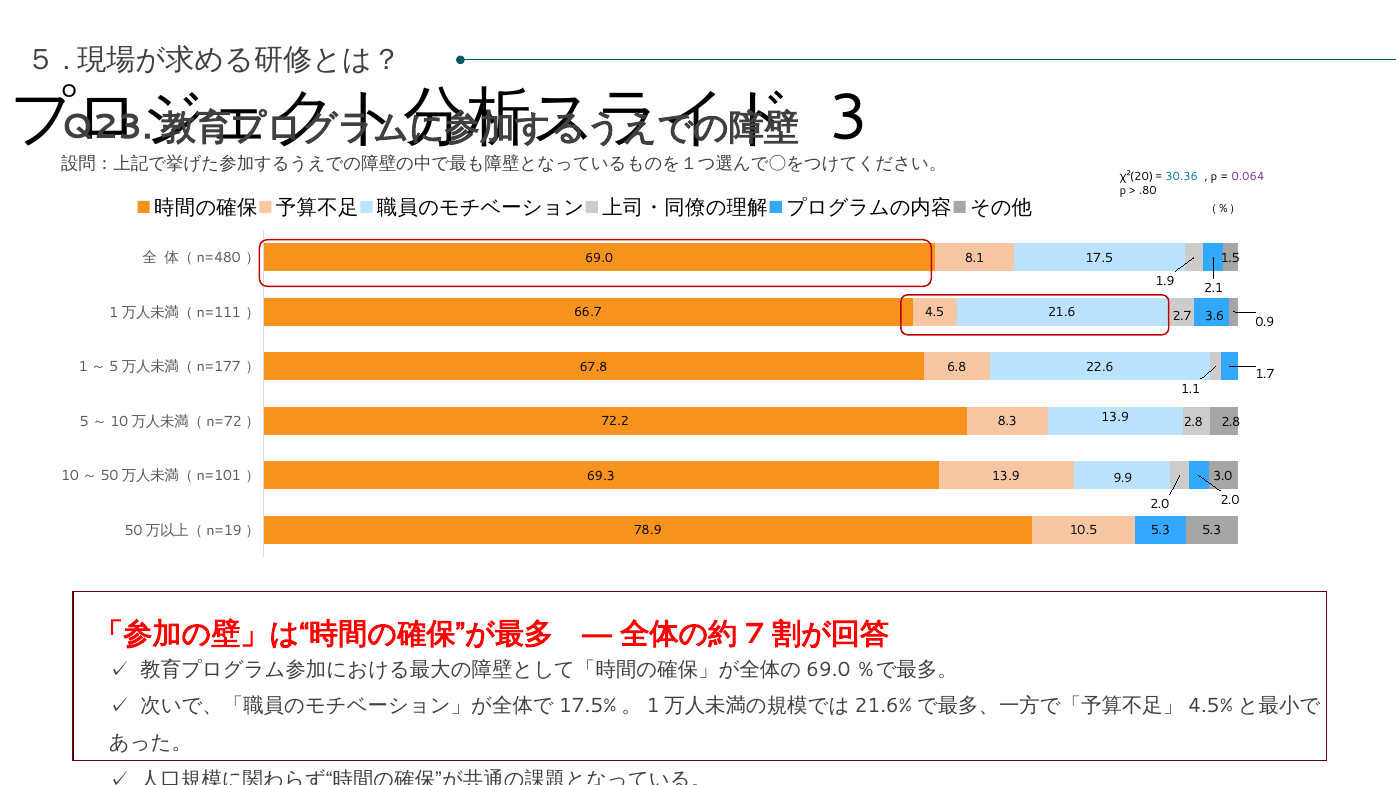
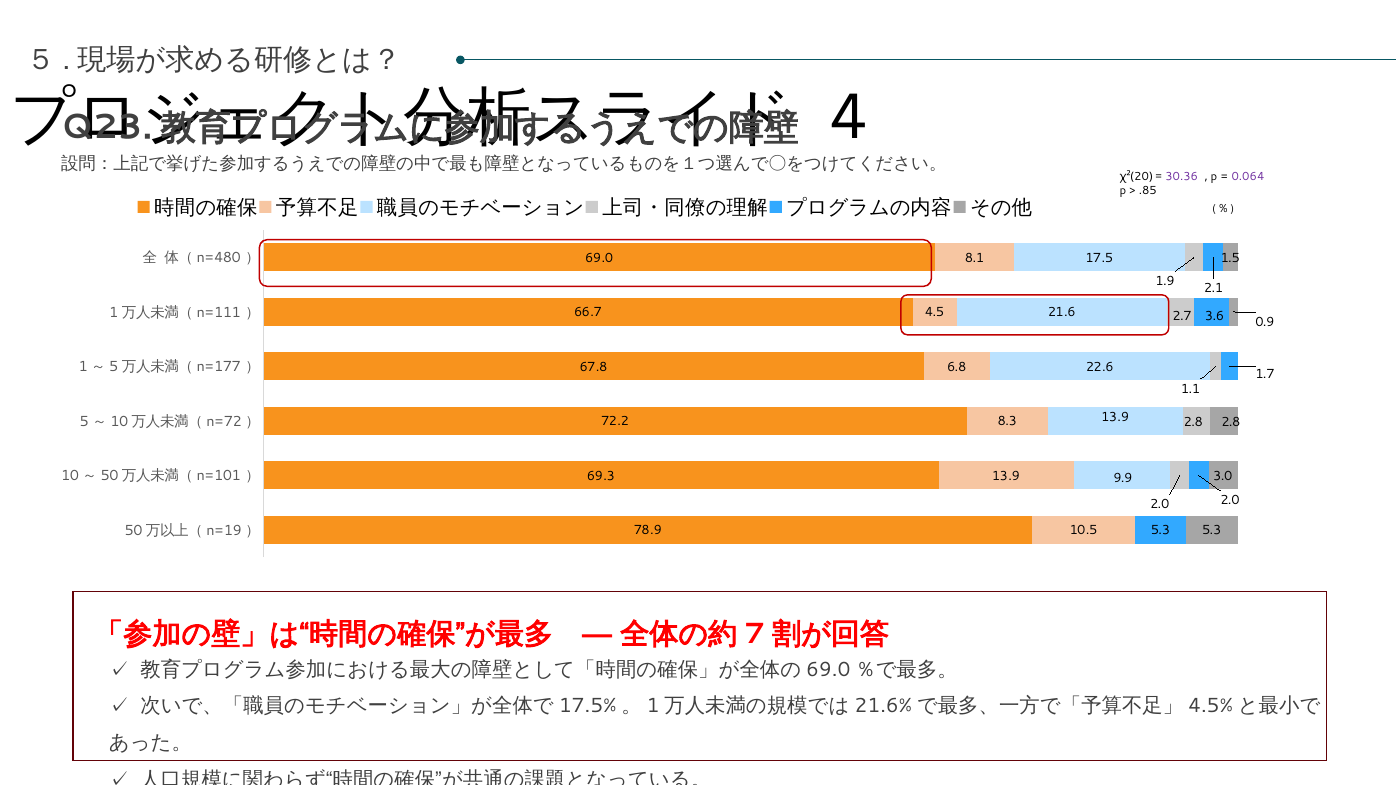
3: 3 -> 4
30.36 colour: blue -> purple
.80: .80 -> .85
